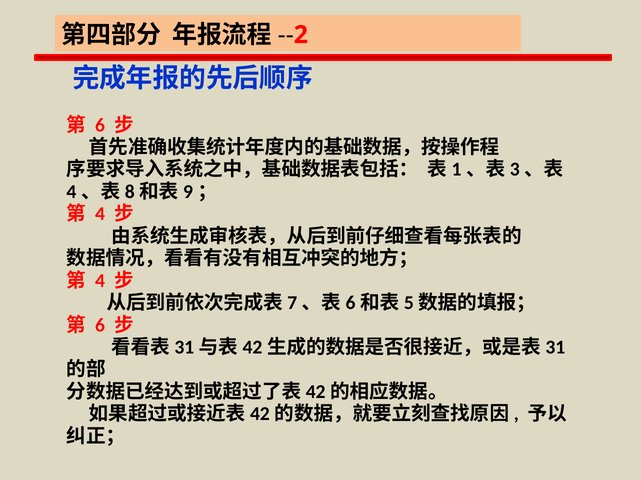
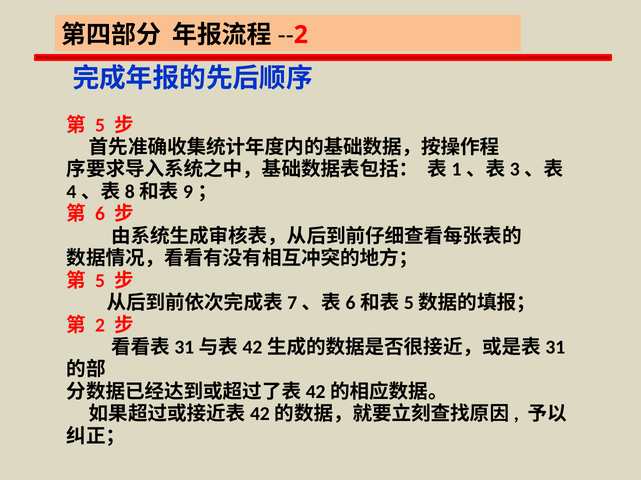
6 at (100, 125): 6 -> 5
4 at (100, 214): 4 -> 6
4 at (100, 281): 4 -> 5
6 at (100, 326): 6 -> 2
